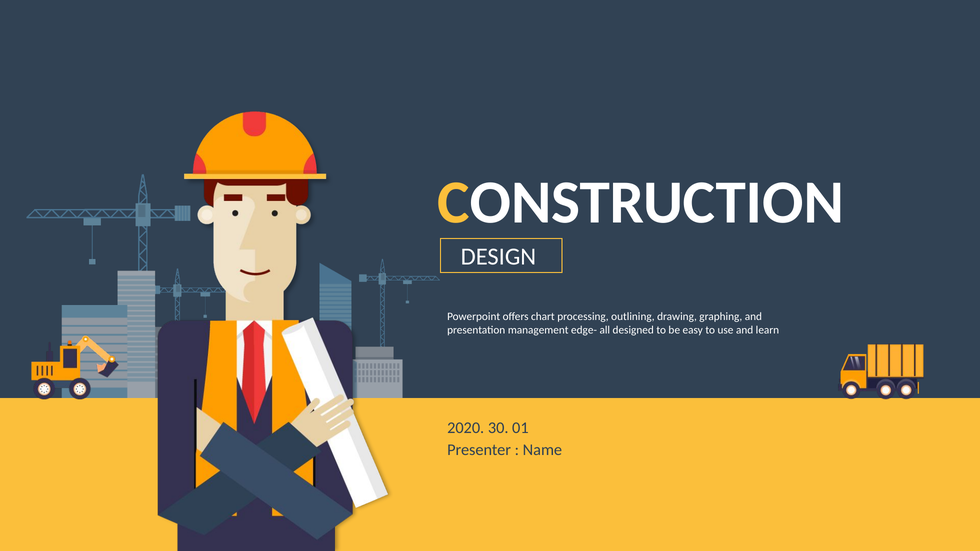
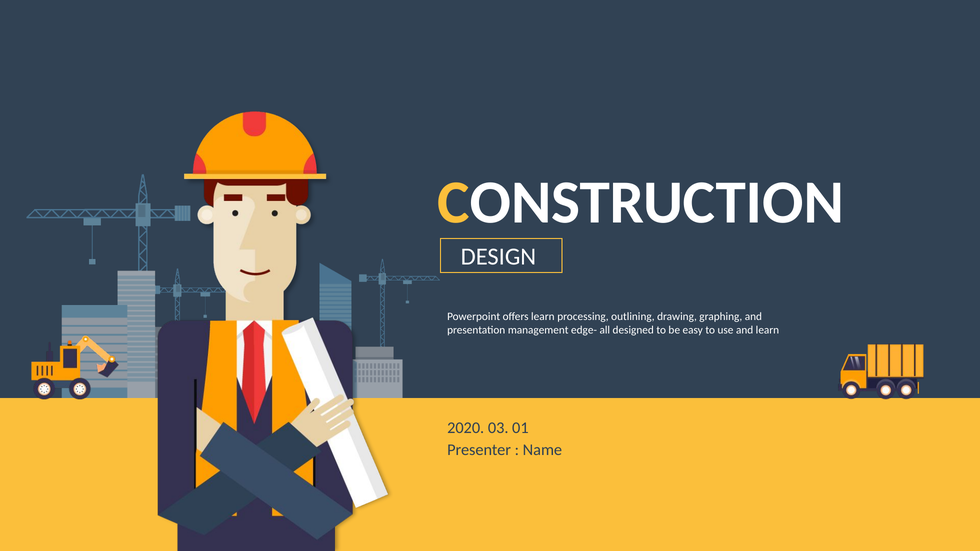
offers chart: chart -> learn
30: 30 -> 03
